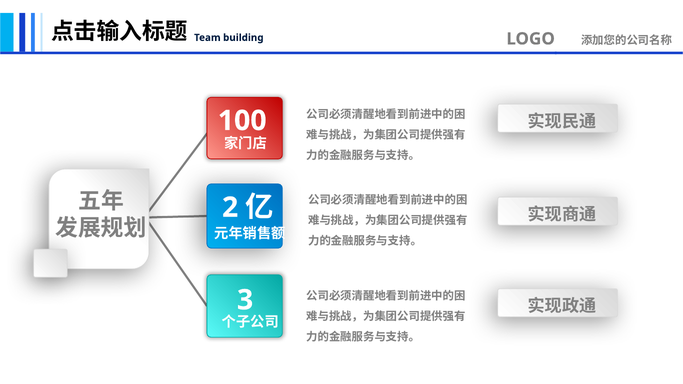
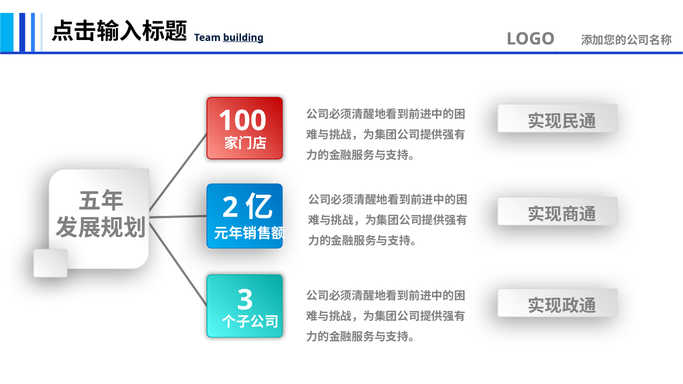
building underline: none -> present
